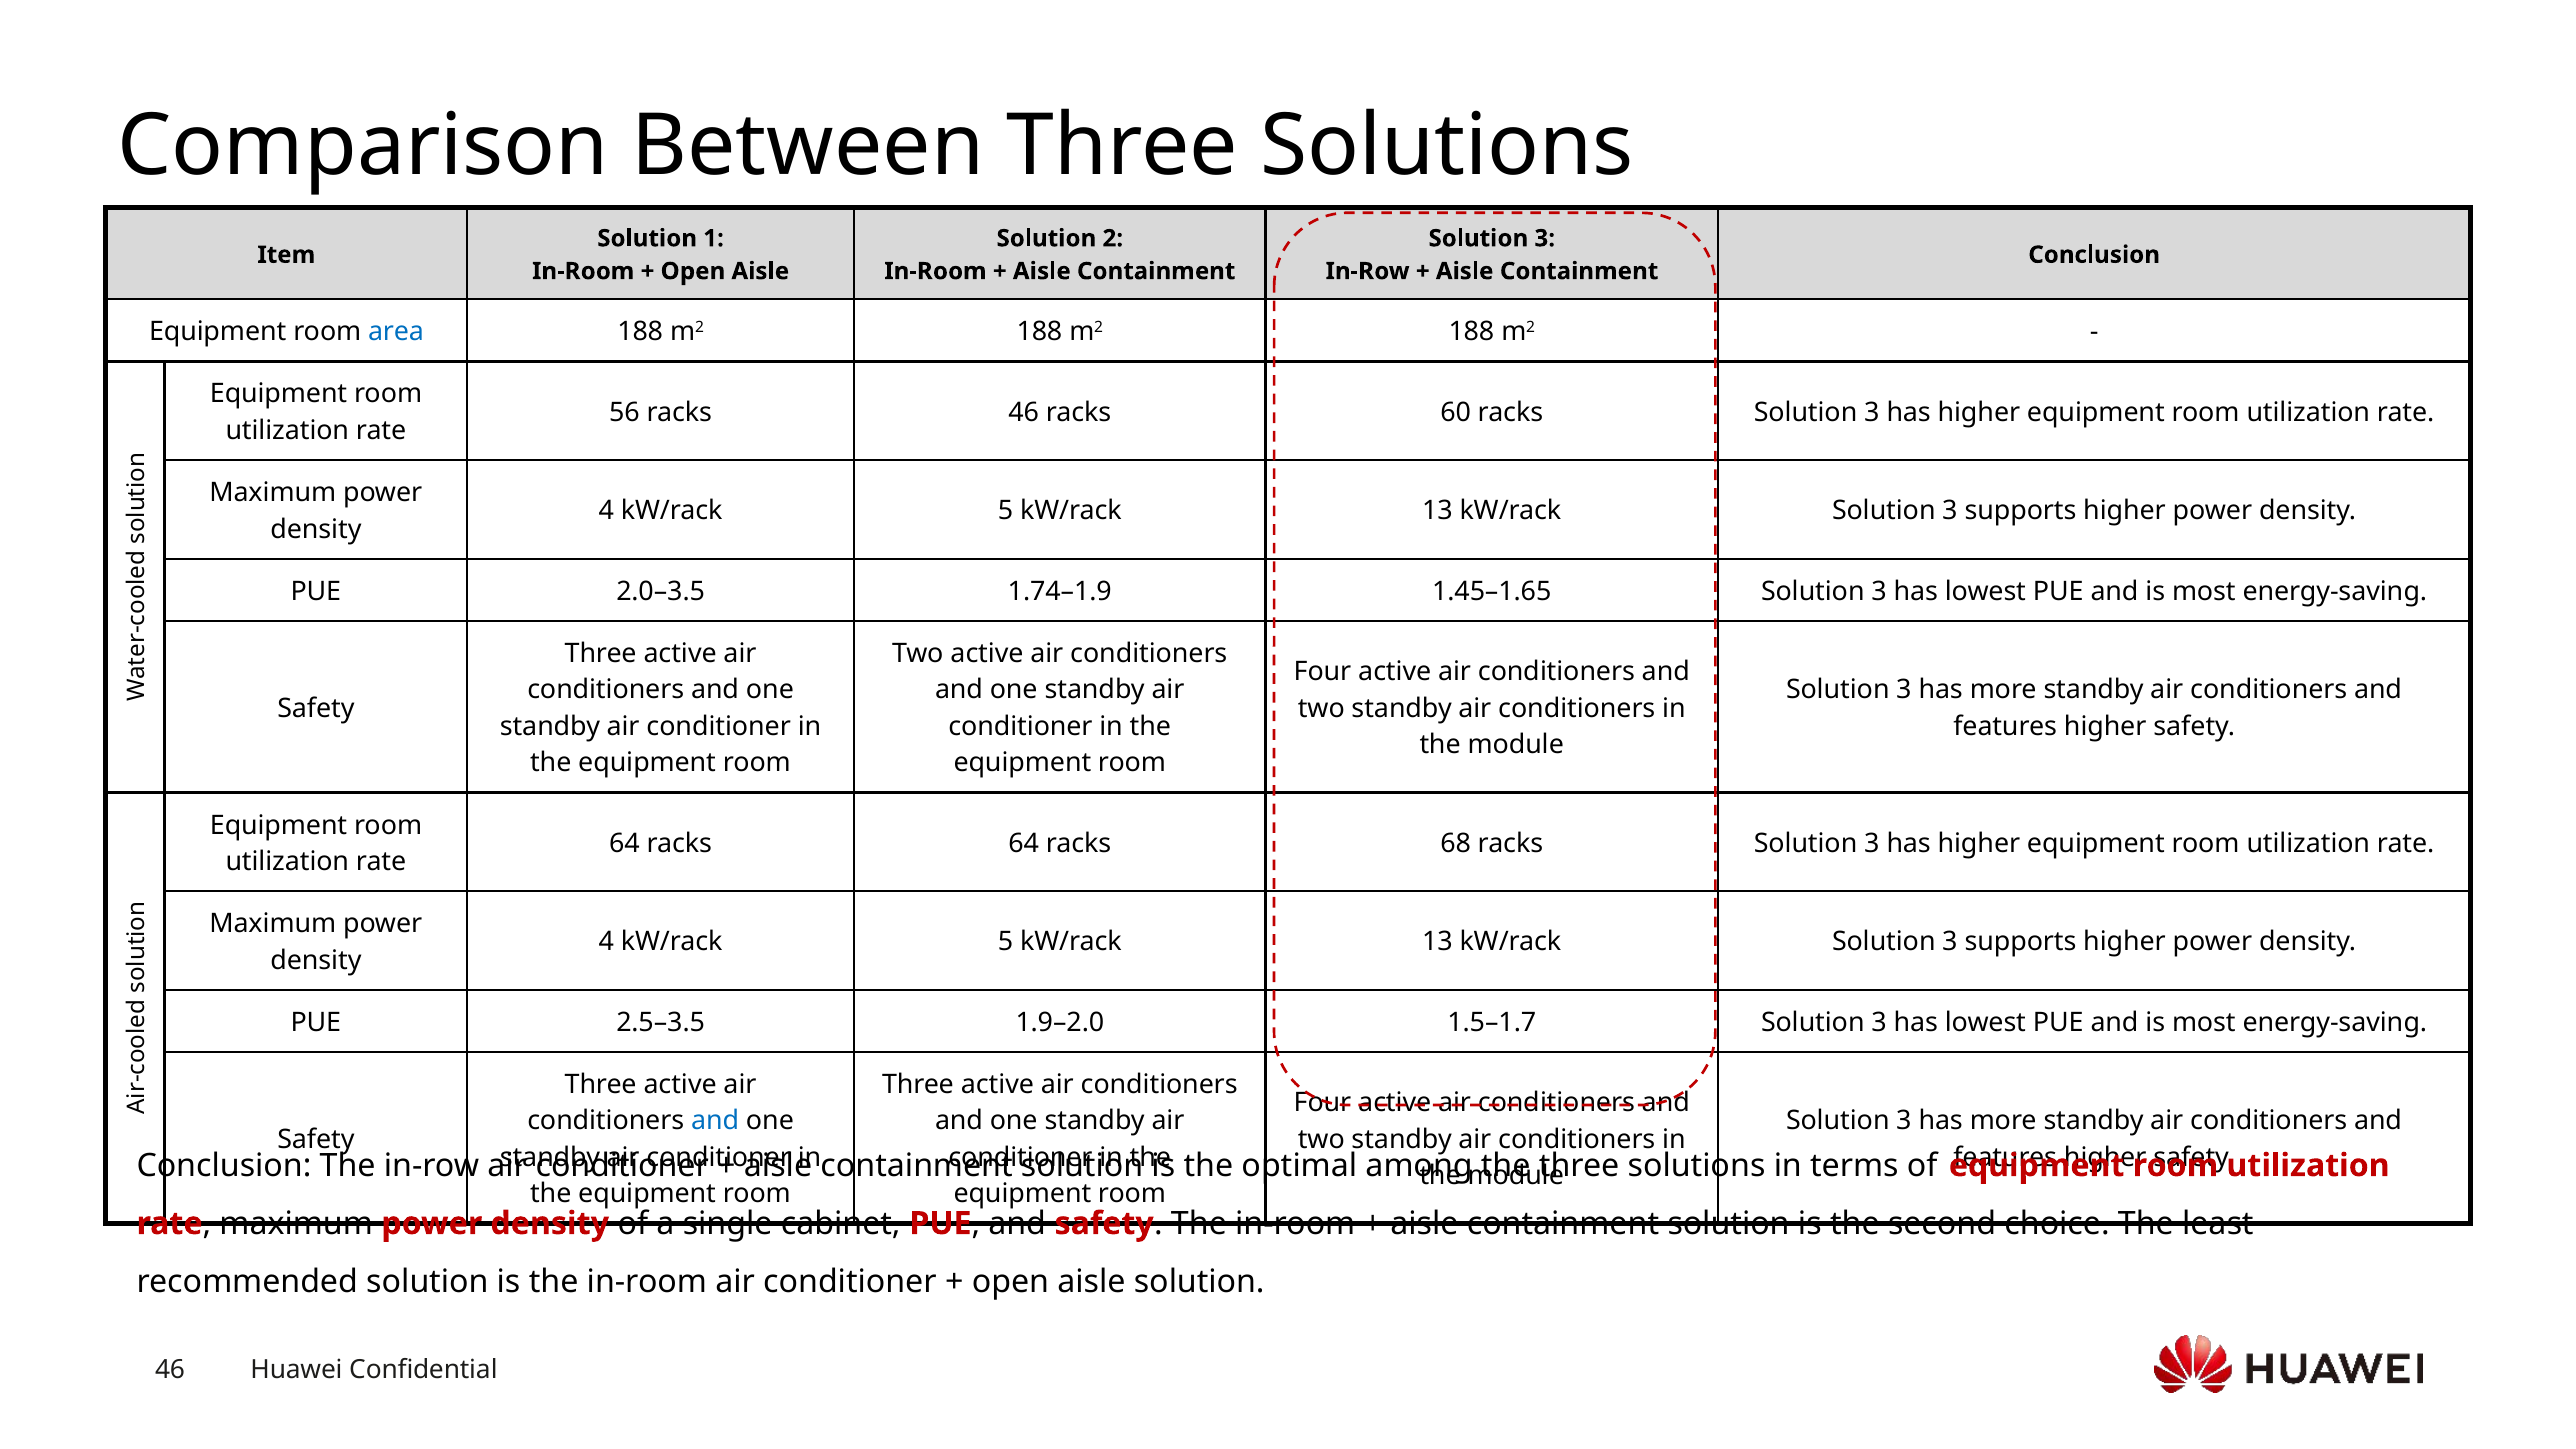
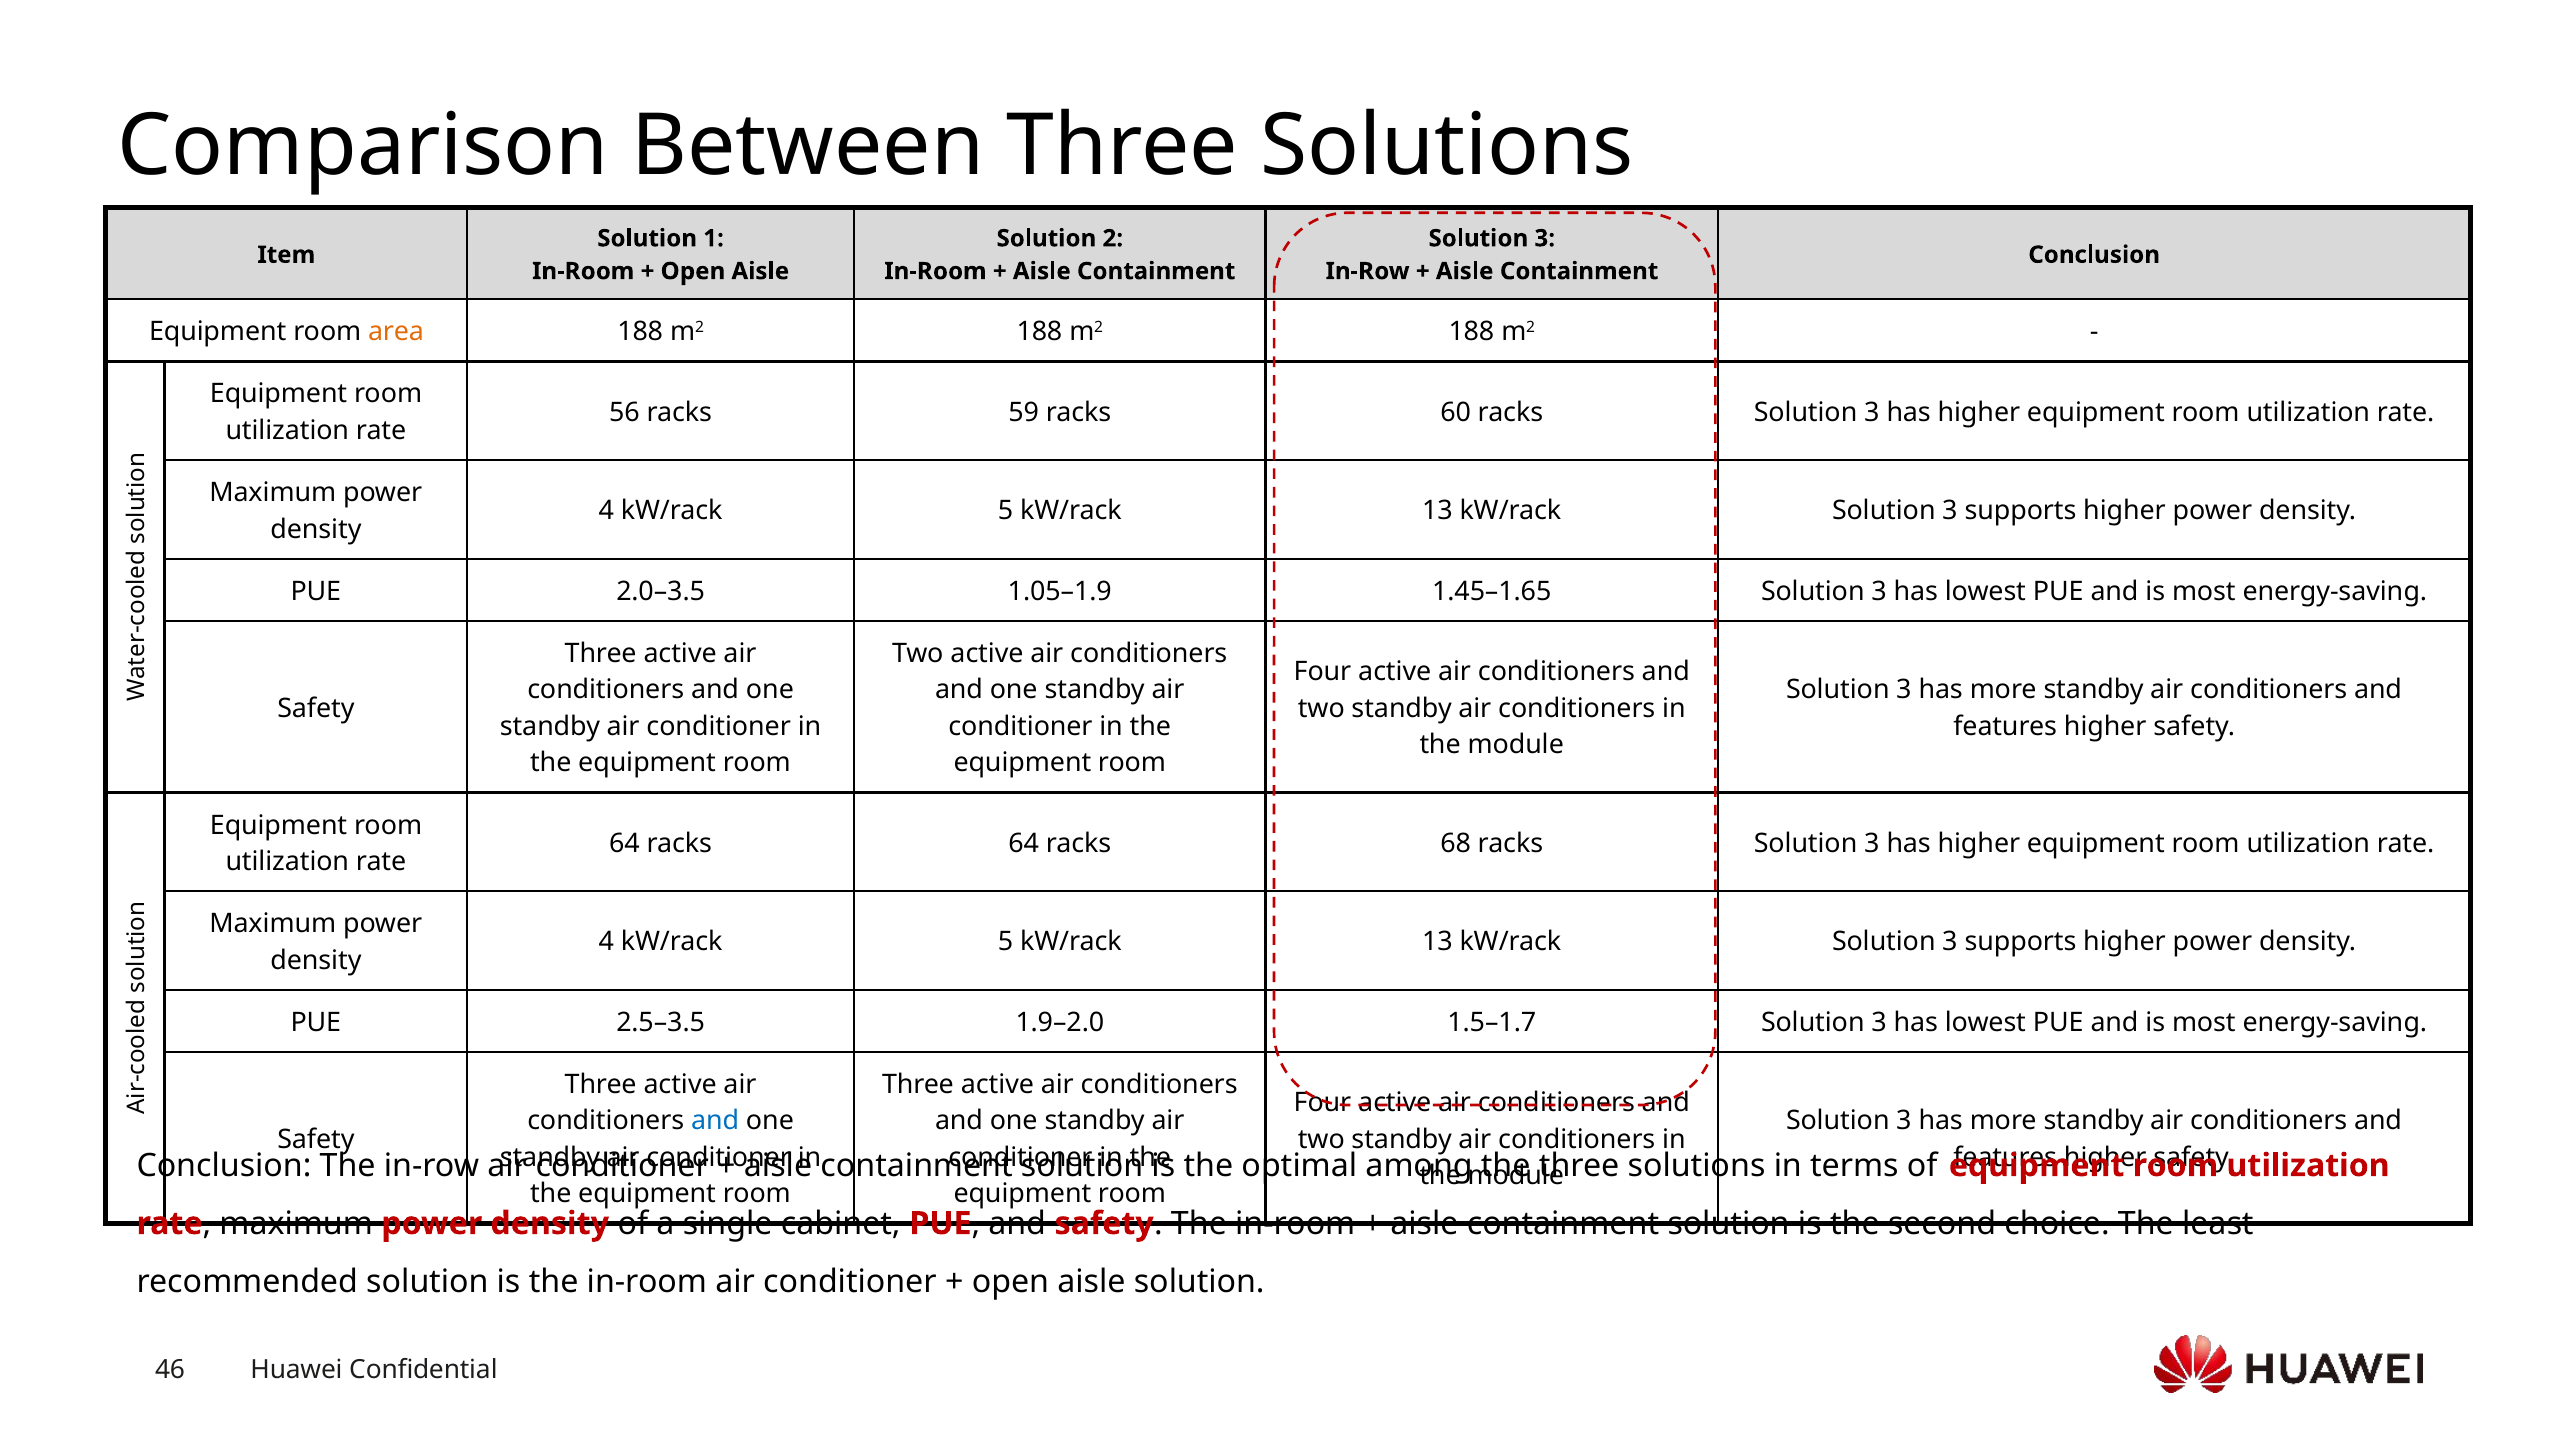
area colour: blue -> orange
racks 46: 46 -> 59
1.74–1.9: 1.74–1.9 -> 1.05–1.9
